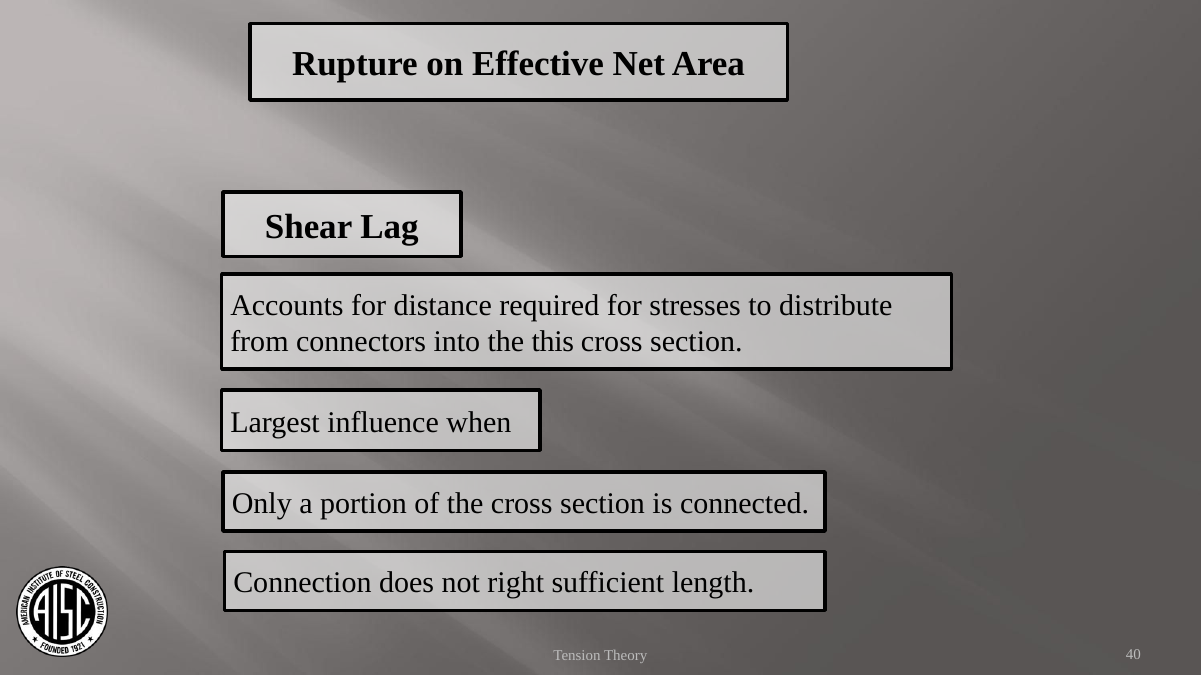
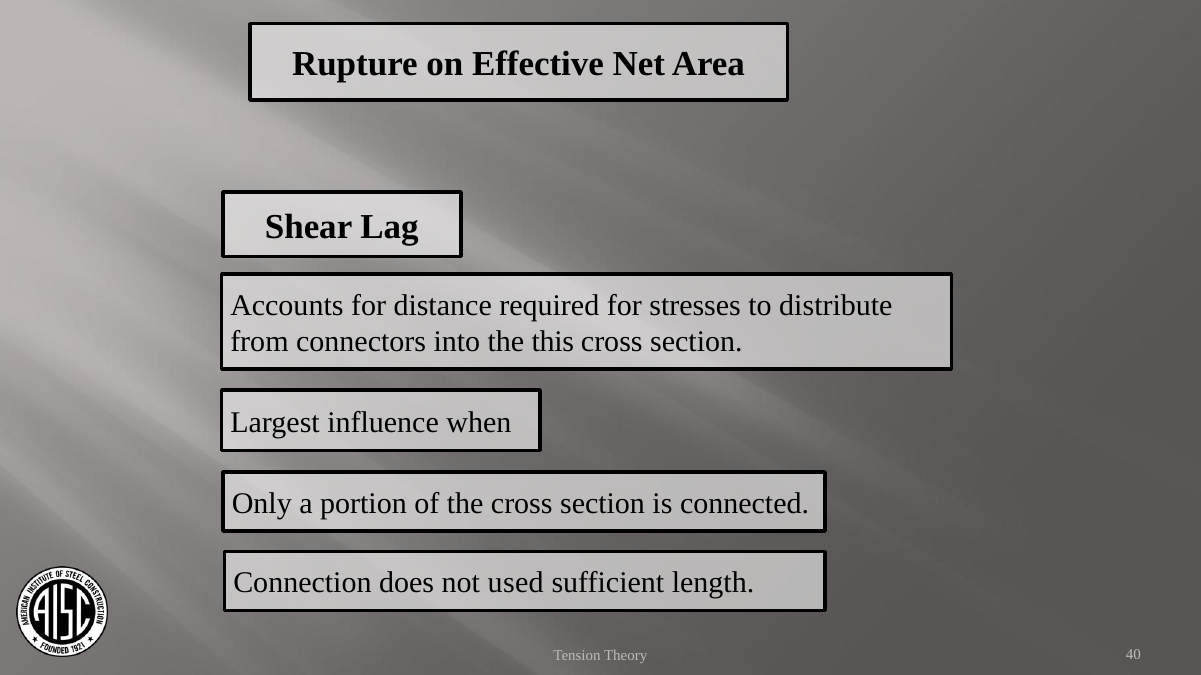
right: right -> used
